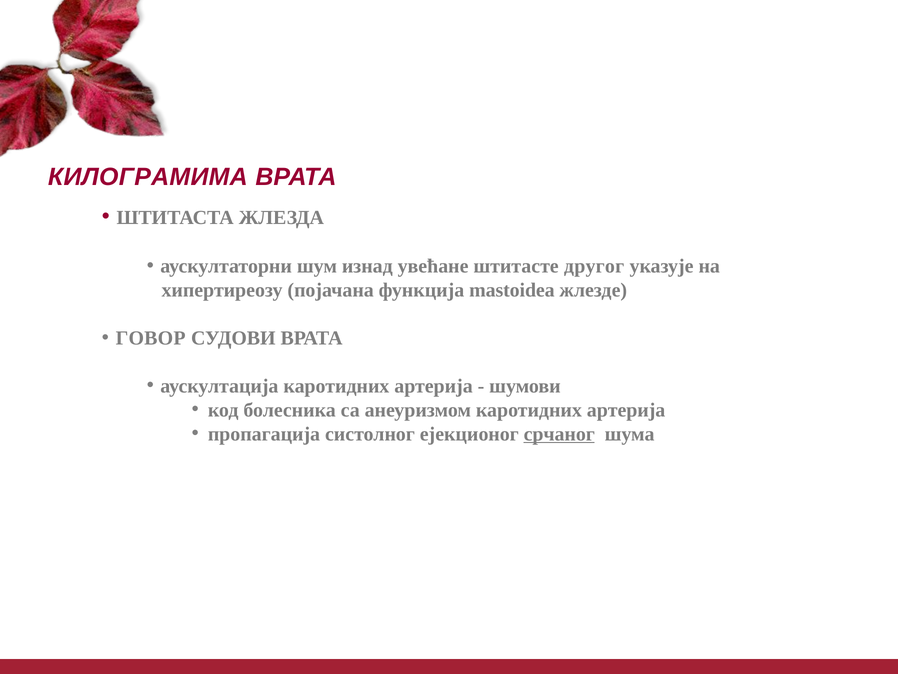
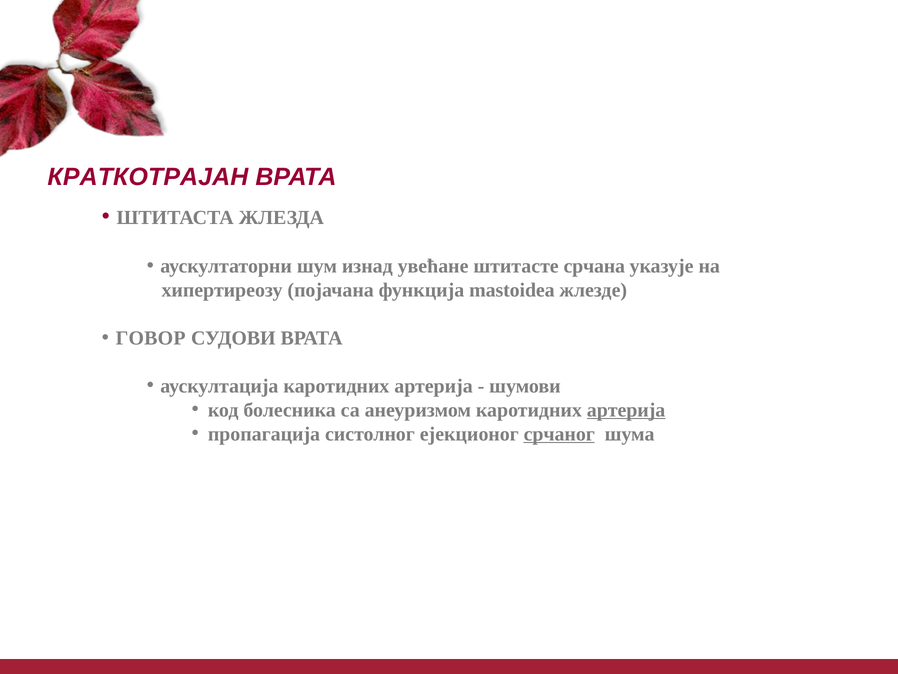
КИЛОГРАМИМА: КИЛОГРАМИМА -> КРАТКОТРАЈАН
другог: другог -> срчана
артерија at (626, 410) underline: none -> present
